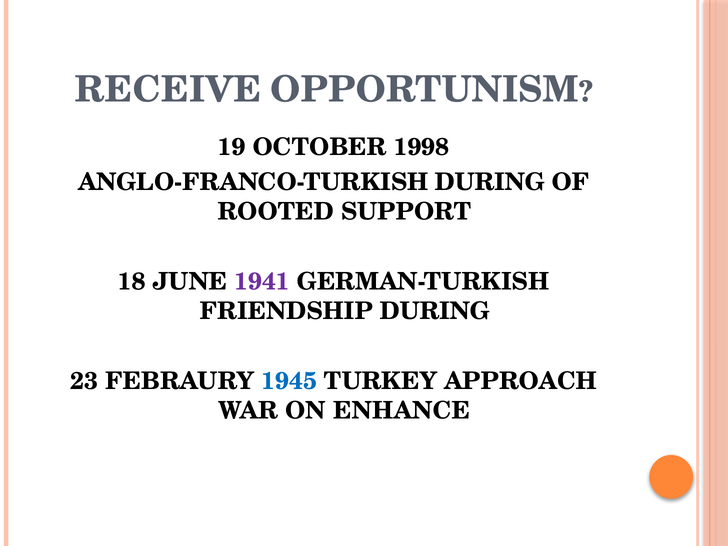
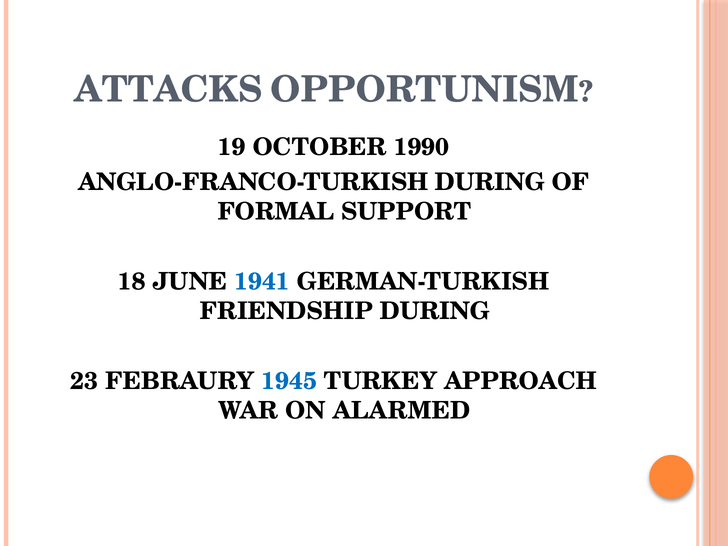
RECEIVE: RECEIVE -> ATTACKS
1998: 1998 -> 1990
ROOTED: ROOTED -> FORMAL
1941 colour: purple -> blue
ENHANCE: ENHANCE -> ALARMED
